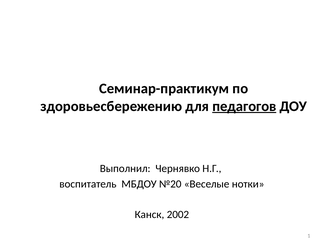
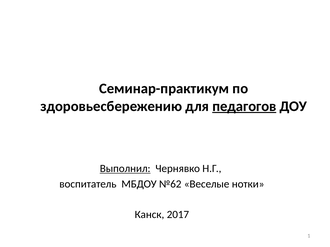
Выполнил underline: none -> present
№20: №20 -> №62
2002: 2002 -> 2017
